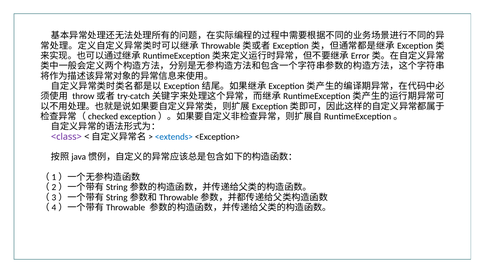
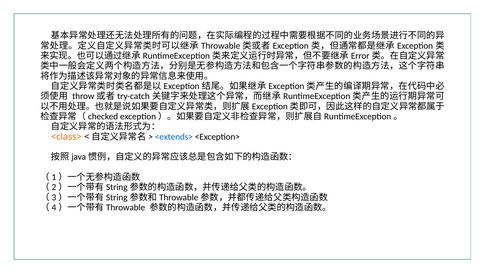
<class> colour: purple -> orange
